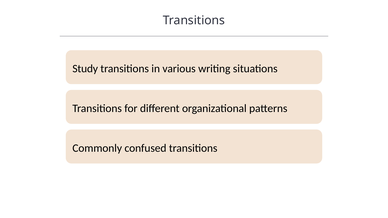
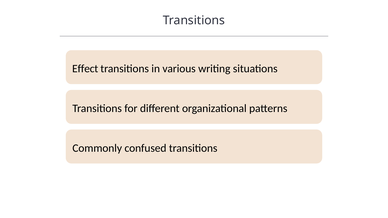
Study: Study -> Effect
